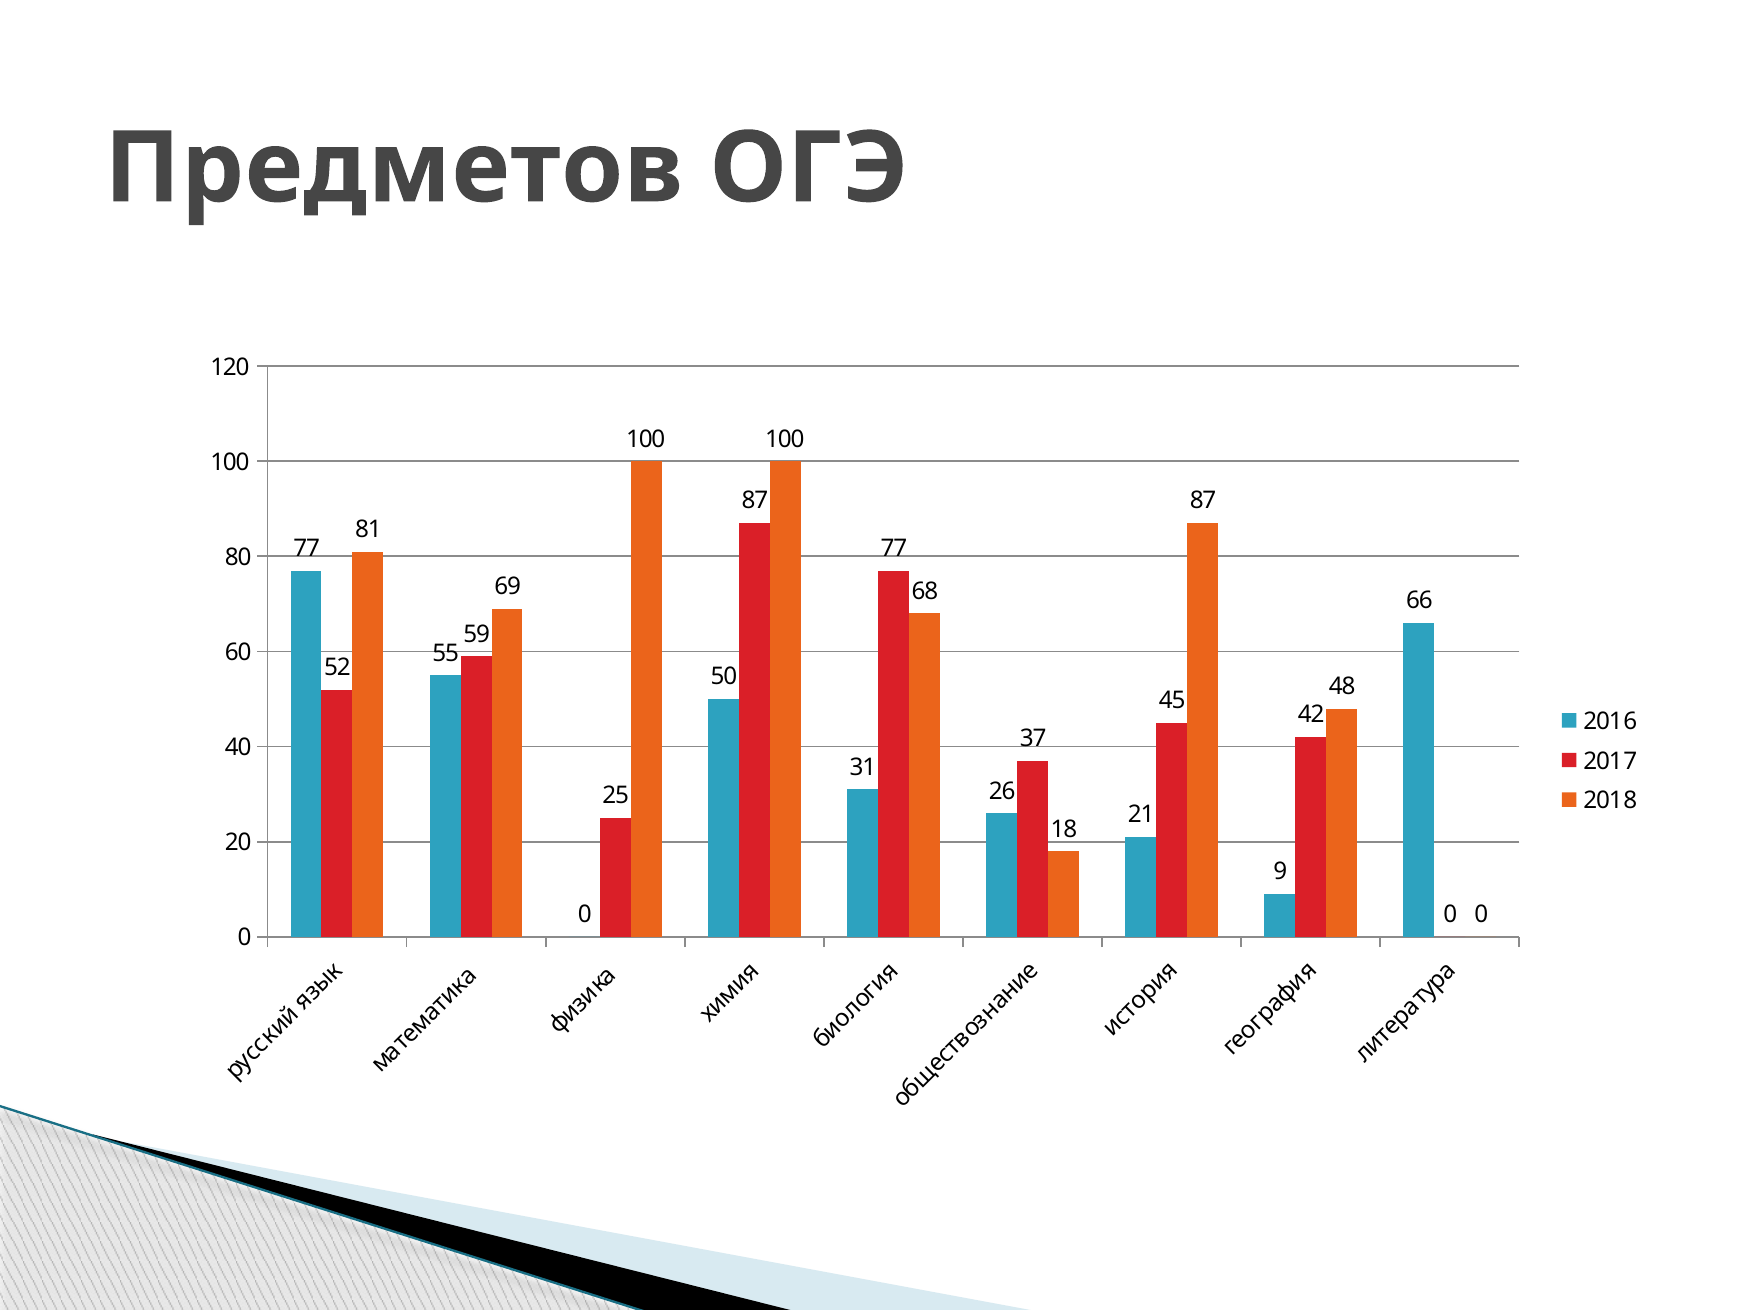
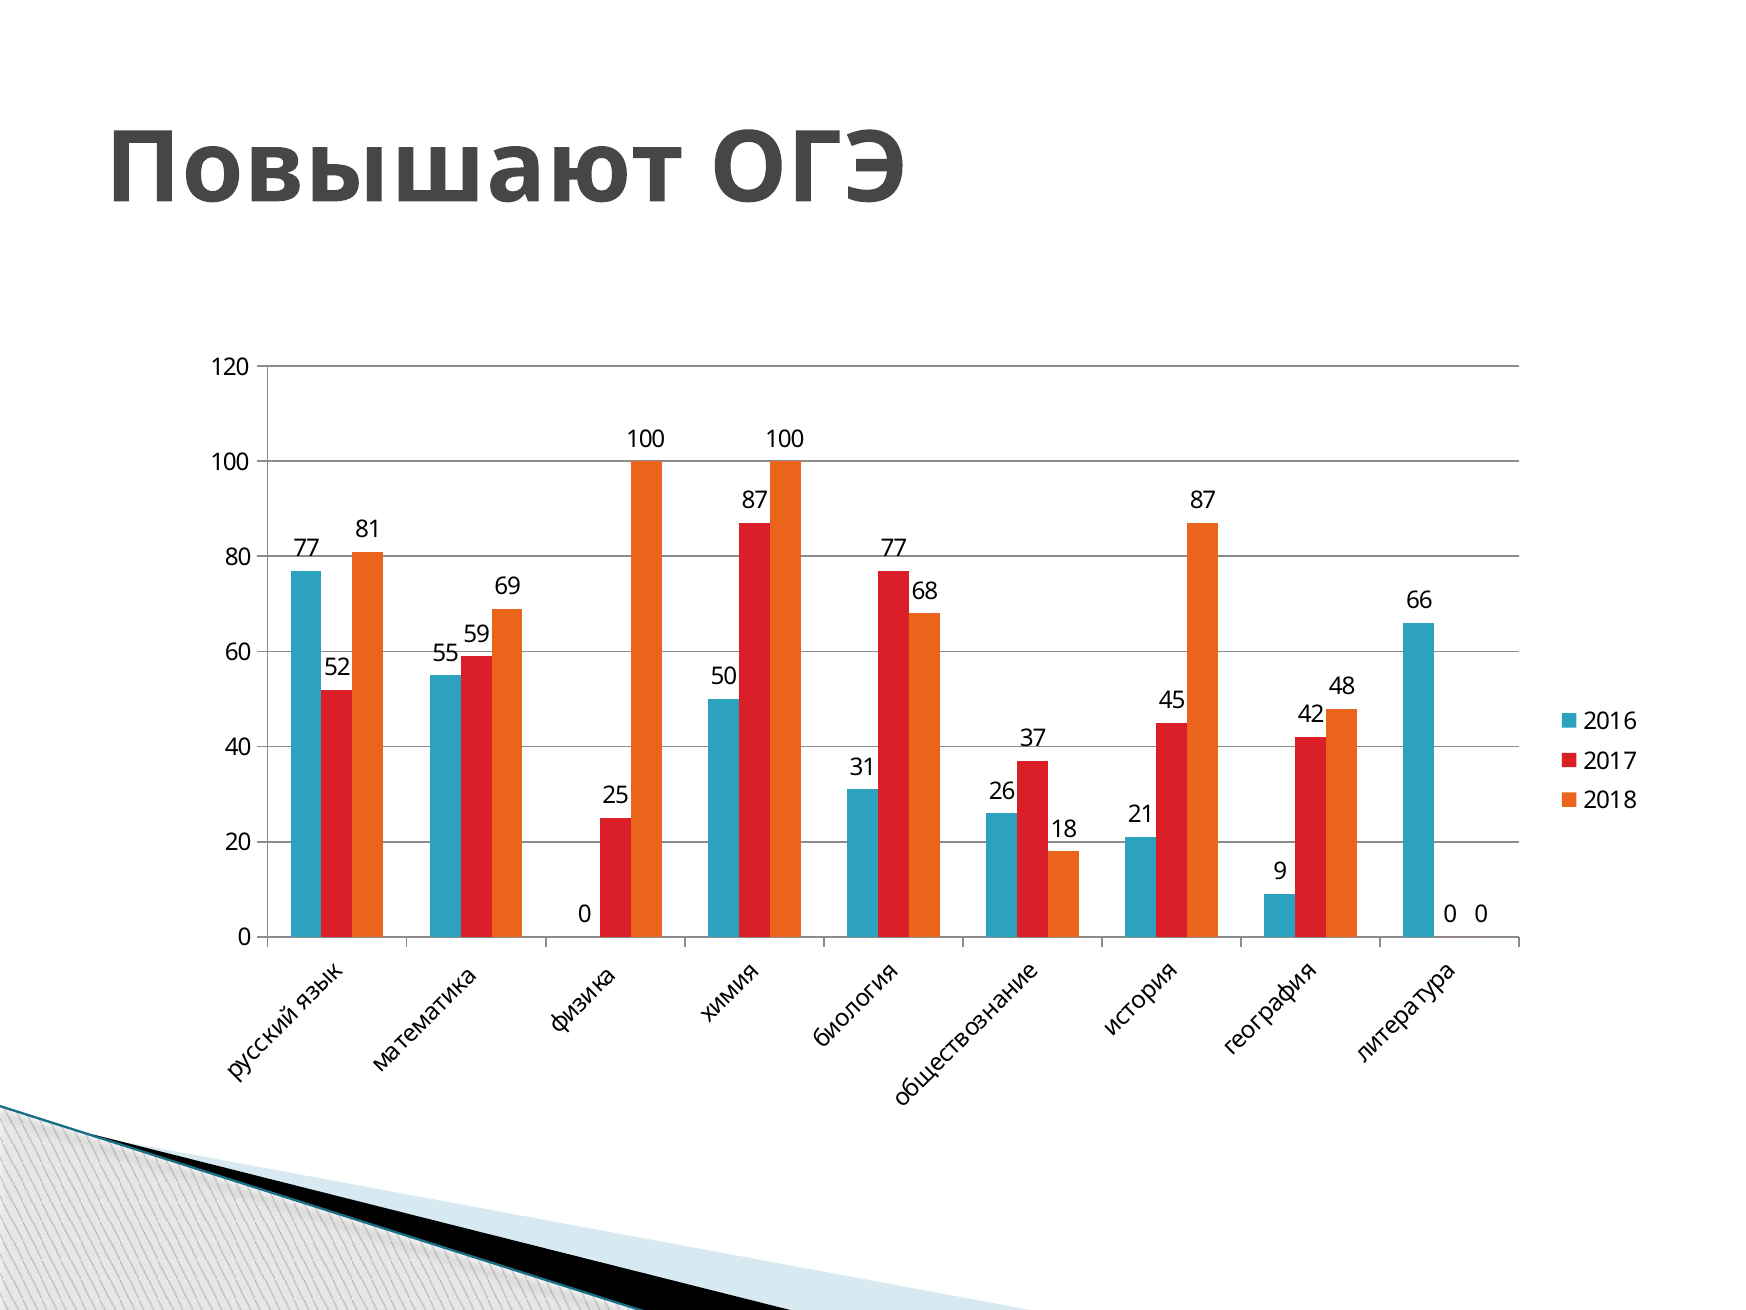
Предметов: Предметов -> Повышают
